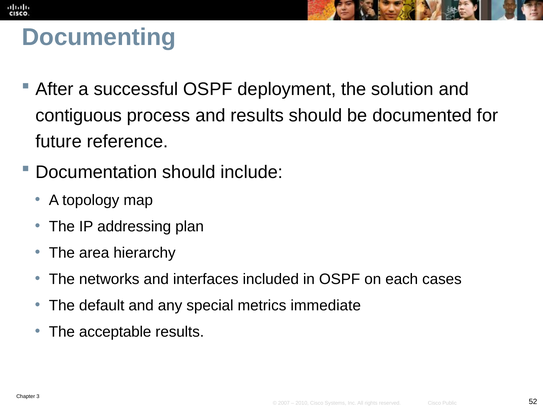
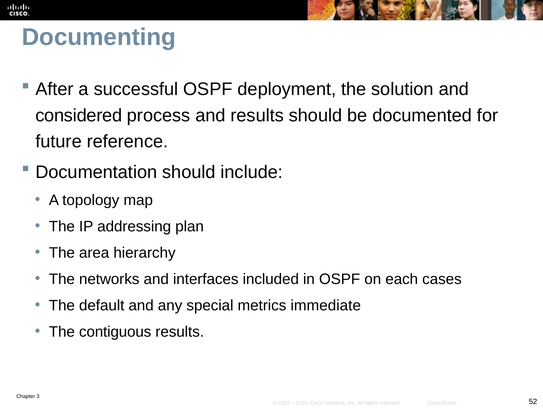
contiguous: contiguous -> considered
acceptable: acceptable -> contiguous
